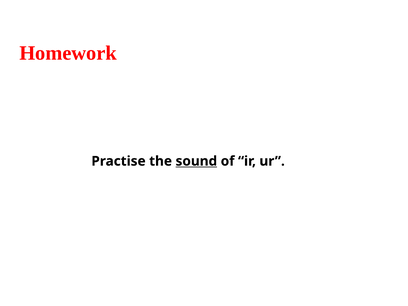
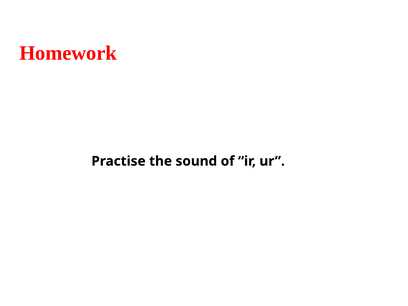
sound underline: present -> none
